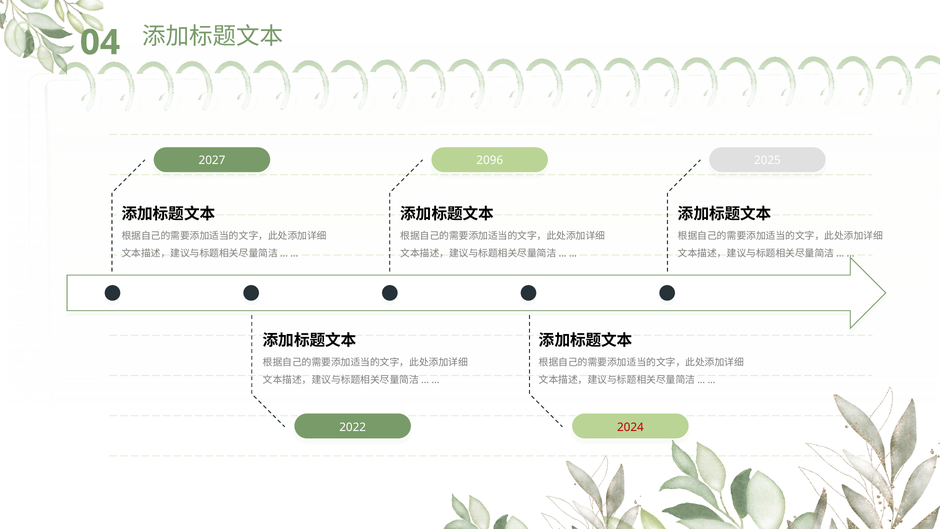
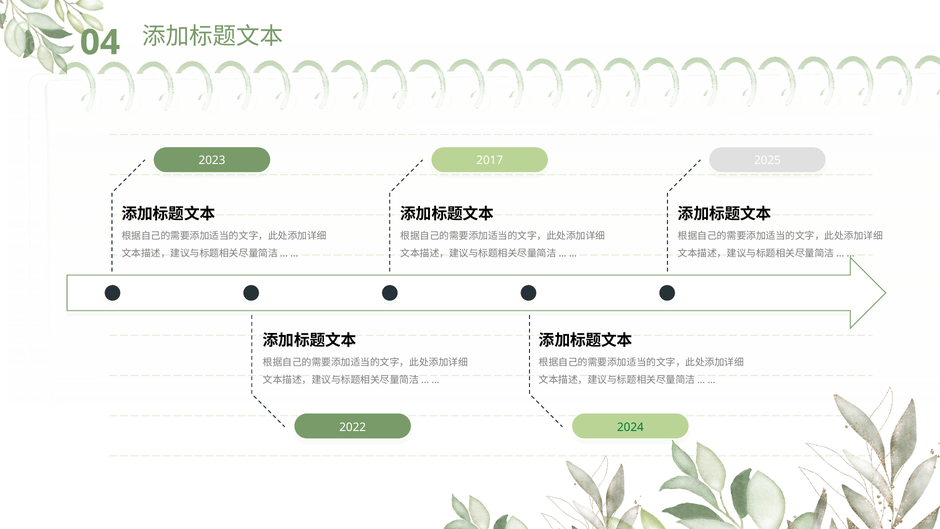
2027: 2027 -> 2023
2096: 2096 -> 2017
2024 colour: red -> green
